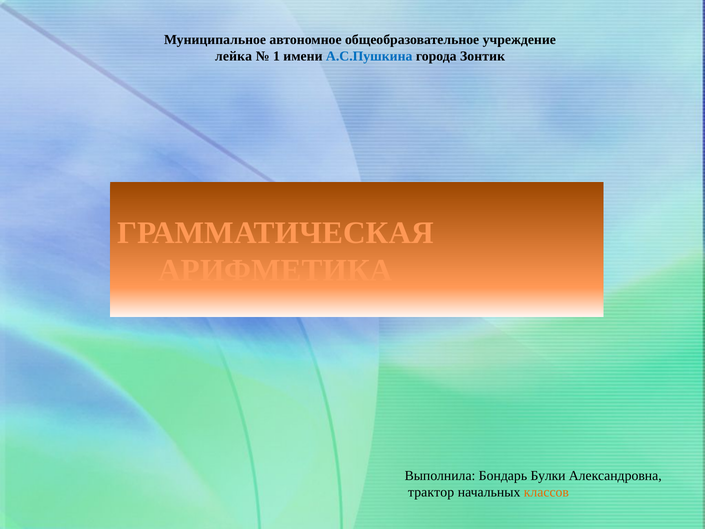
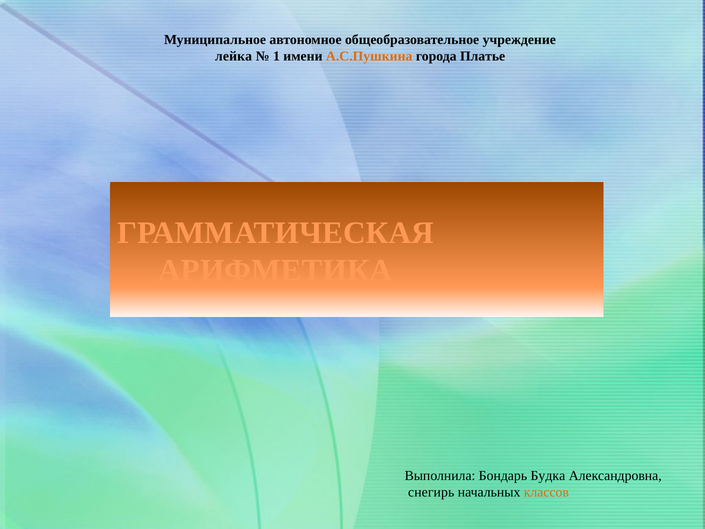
А.С.Пушкина colour: blue -> orange
Зонтик: Зонтик -> Платье
Булки: Булки -> Будка
трактор: трактор -> снегирь
